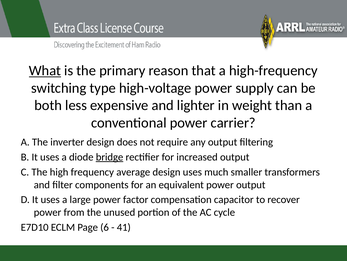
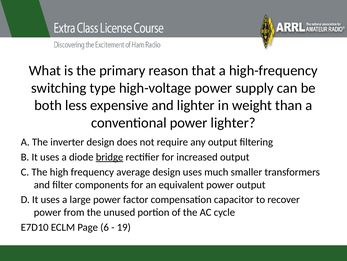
What underline: present -> none
power carrier: carrier -> lighter
41: 41 -> 19
